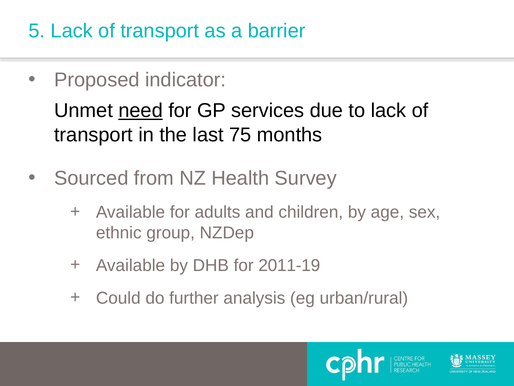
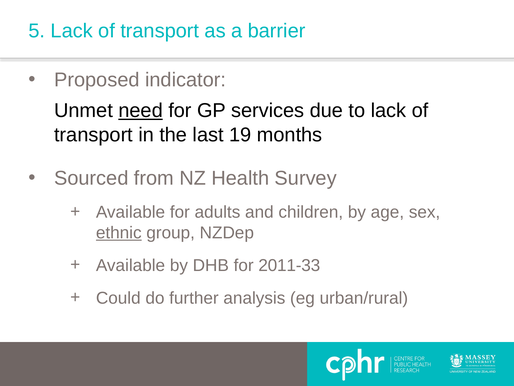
75: 75 -> 19
ethnic underline: none -> present
2011-19: 2011-19 -> 2011-33
